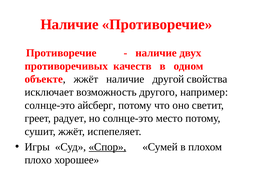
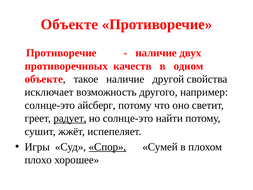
Наличие at (70, 24): Наличие -> Объекте
объекте жжёт: жжёт -> такое
радует underline: none -> present
место: место -> найти
